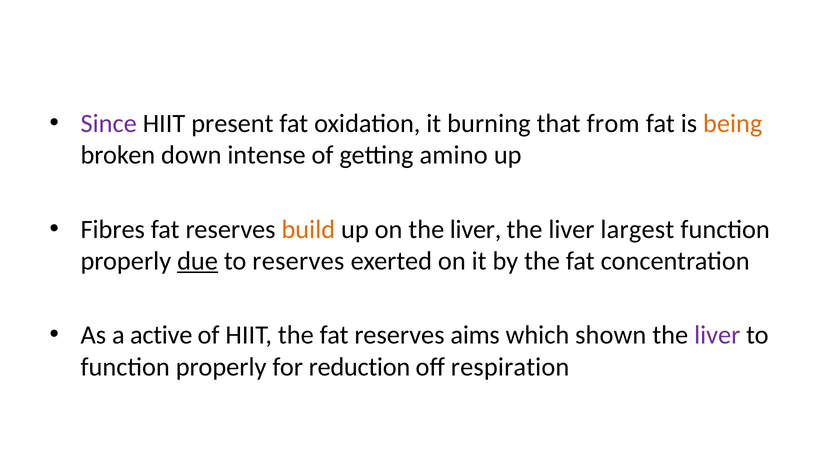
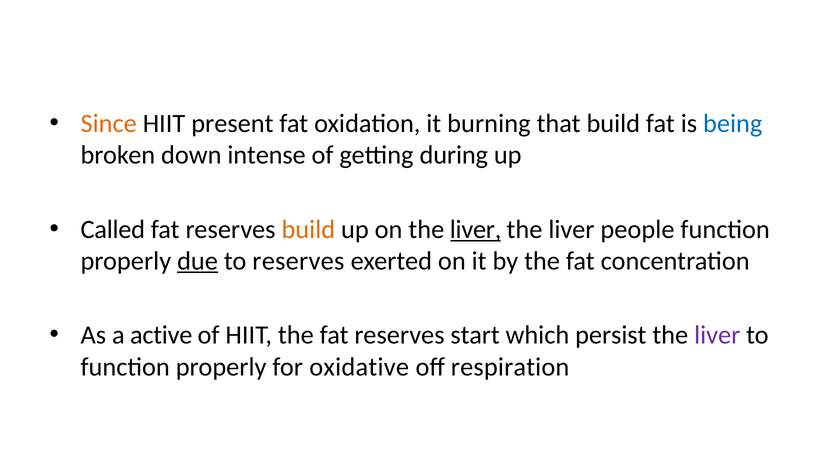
Since colour: purple -> orange
that from: from -> build
being colour: orange -> blue
amino: amino -> during
Fibres: Fibres -> Called
liver at (476, 229) underline: none -> present
largest: largest -> people
aims: aims -> start
shown: shown -> persist
reduction: reduction -> oxidative
